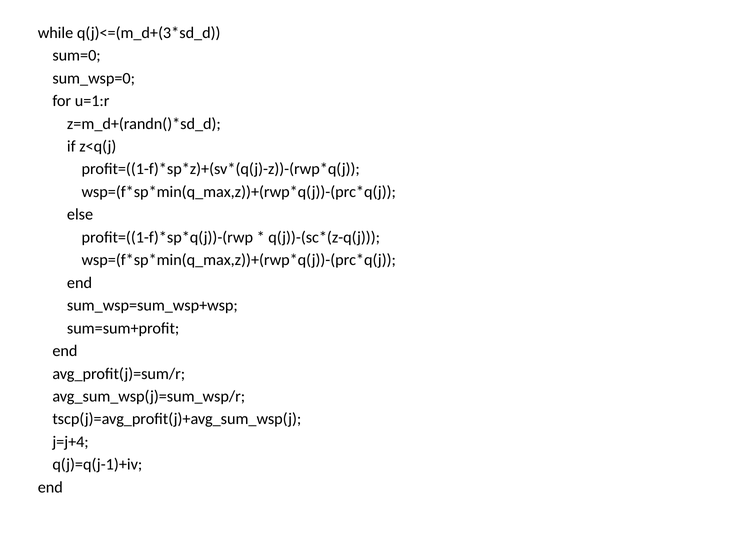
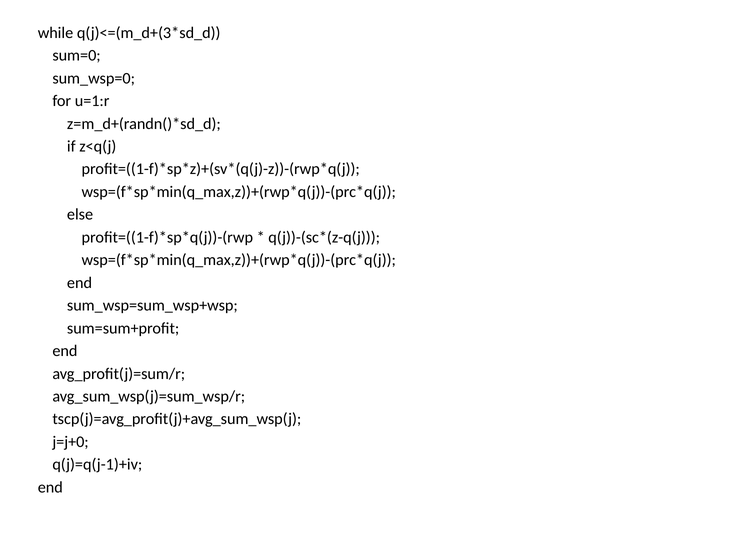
j=j+4: j=j+4 -> j=j+0
